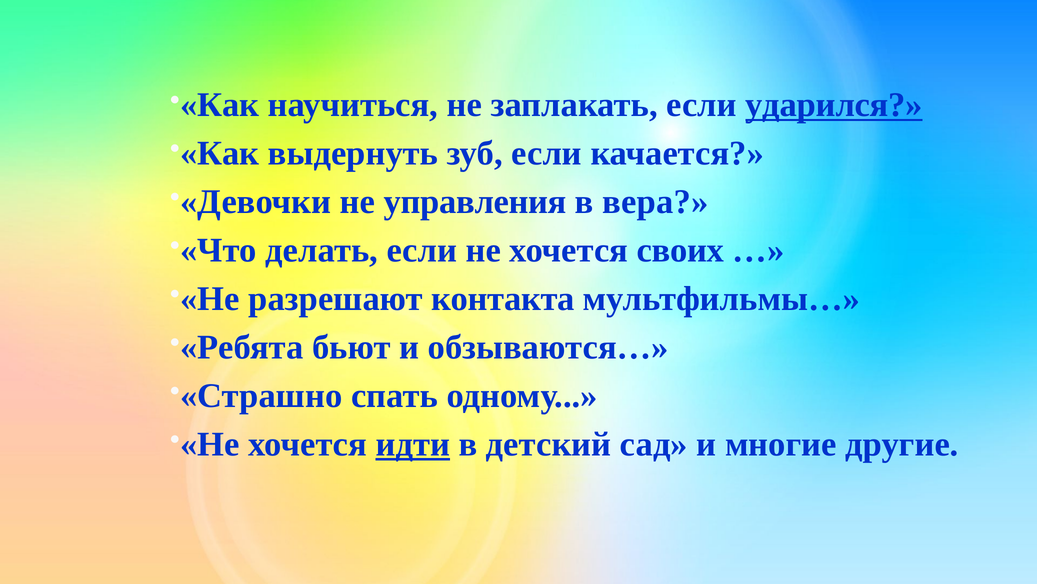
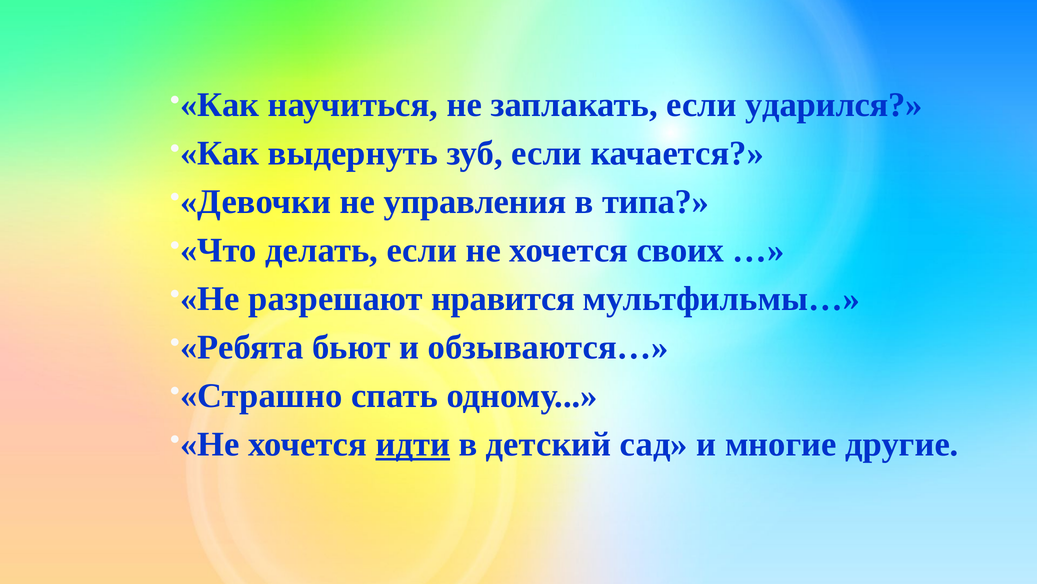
ударился underline: present -> none
вера: вера -> типа
контакта: контакта -> нравится
